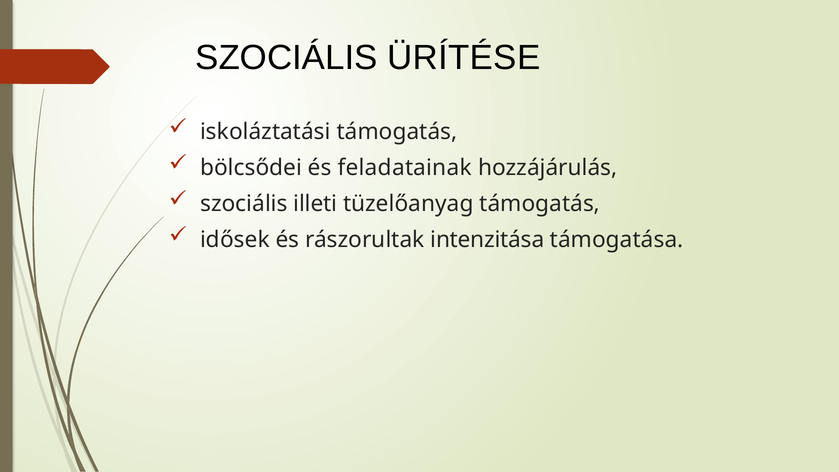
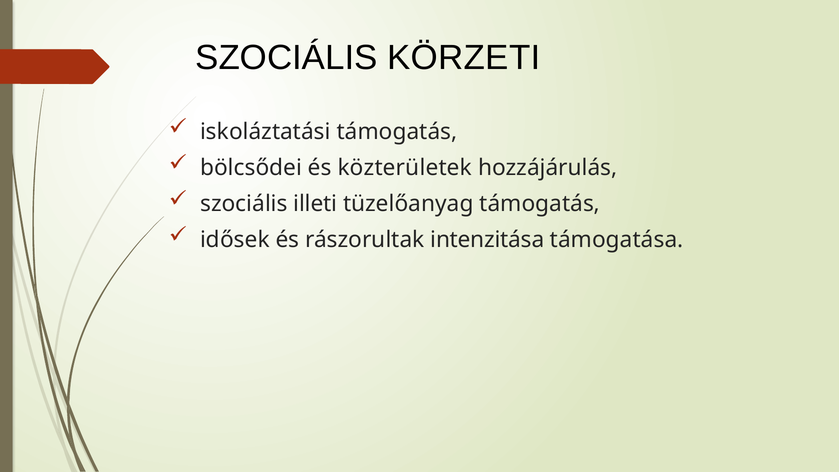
ÜRÍTÉSE: ÜRÍTÉSE -> KÖRZETI
feladatainak: feladatainak -> közterületek
